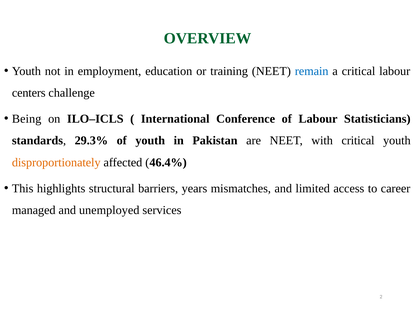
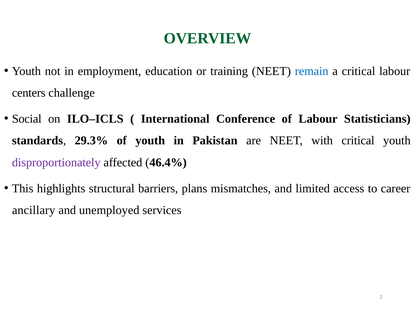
Being: Being -> Social
disproportionately colour: orange -> purple
years: years -> plans
managed: managed -> ancillary
